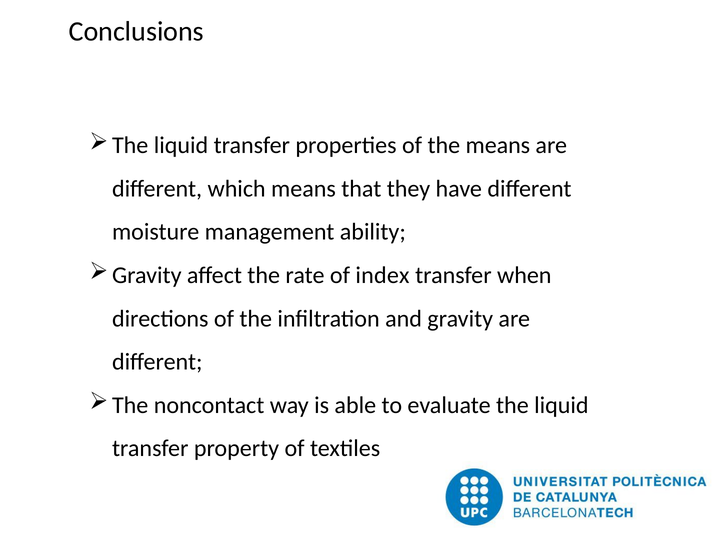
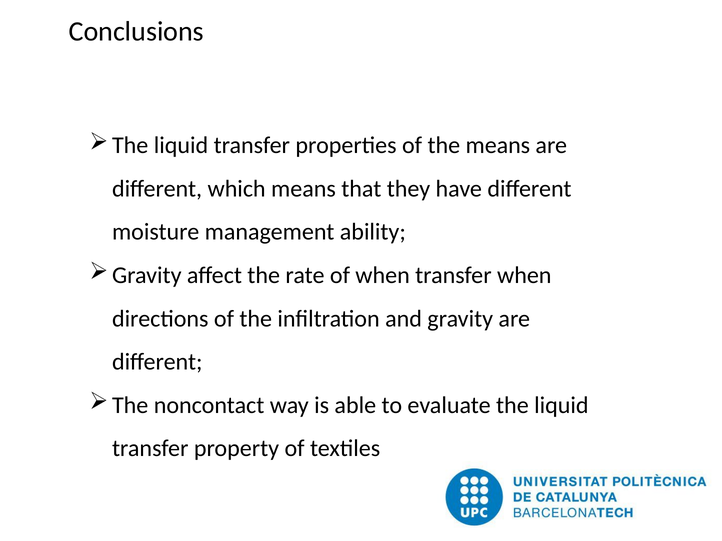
of index: index -> when
